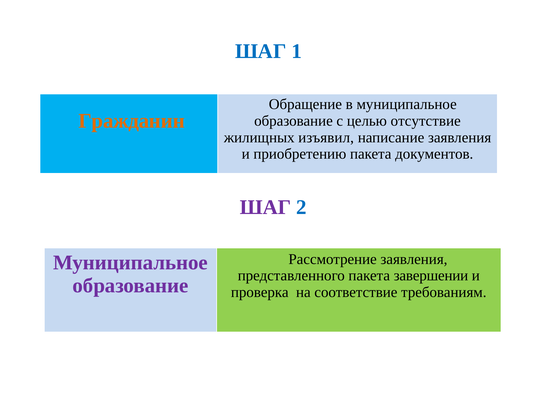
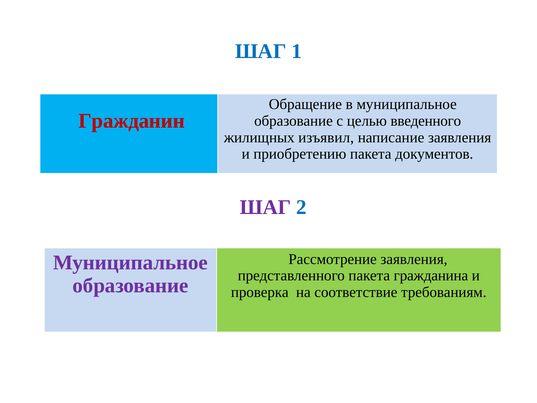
Гражданин colour: orange -> red
отсутствие: отсутствие -> введенного
завершении: завершении -> гражданина
